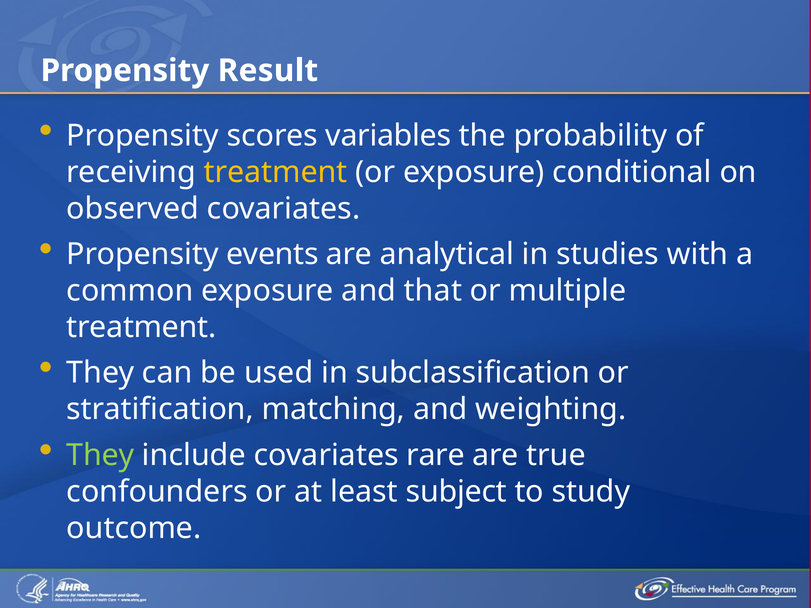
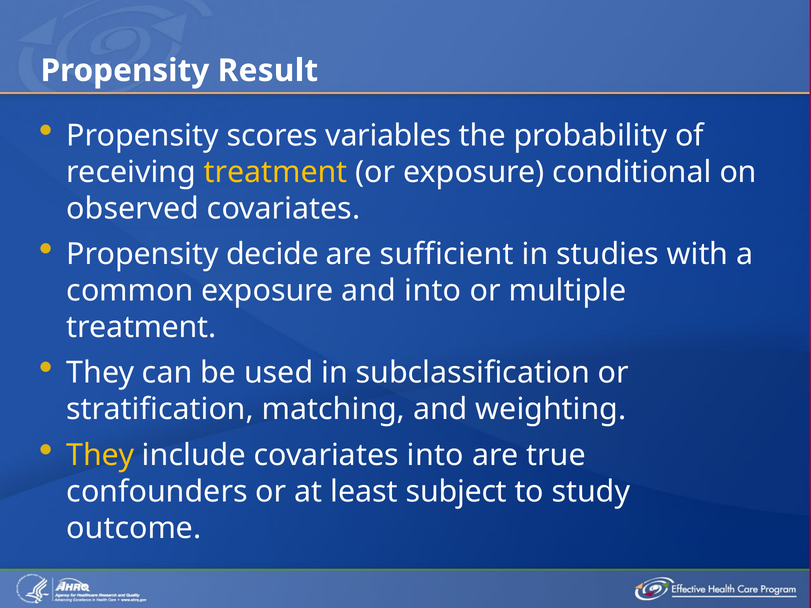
events: events -> decide
analytical: analytical -> sufficient
and that: that -> into
They at (100, 455) colour: light green -> yellow
covariates rare: rare -> into
